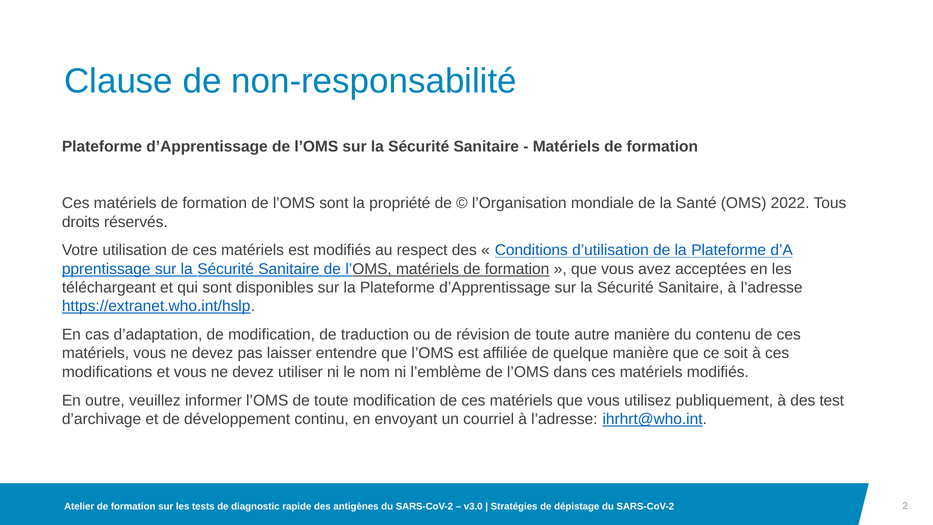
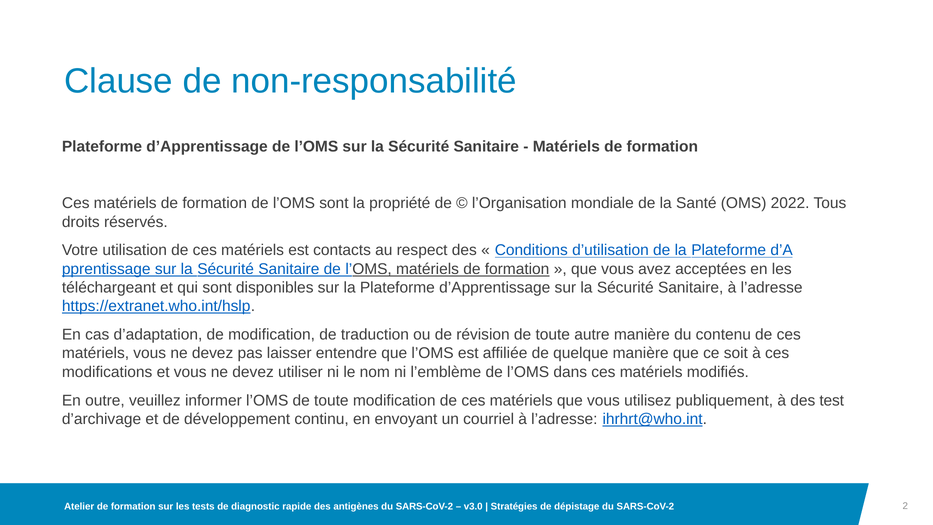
est modifiés: modifiés -> contacts
